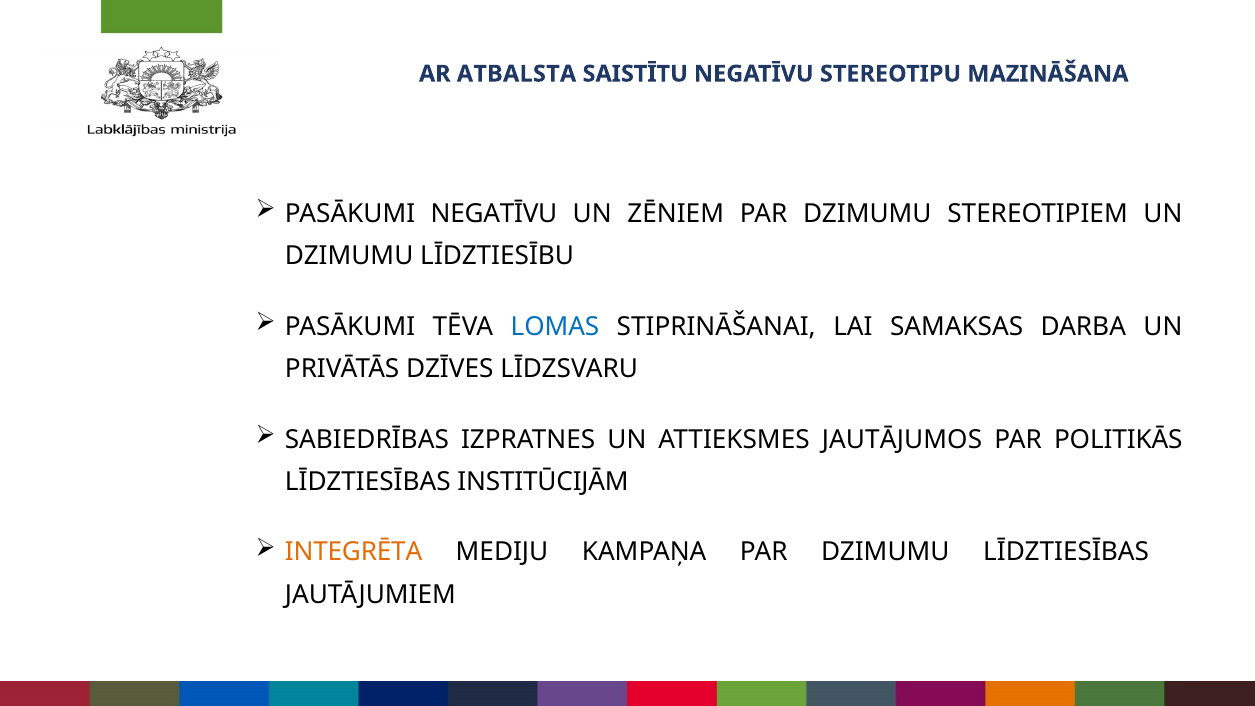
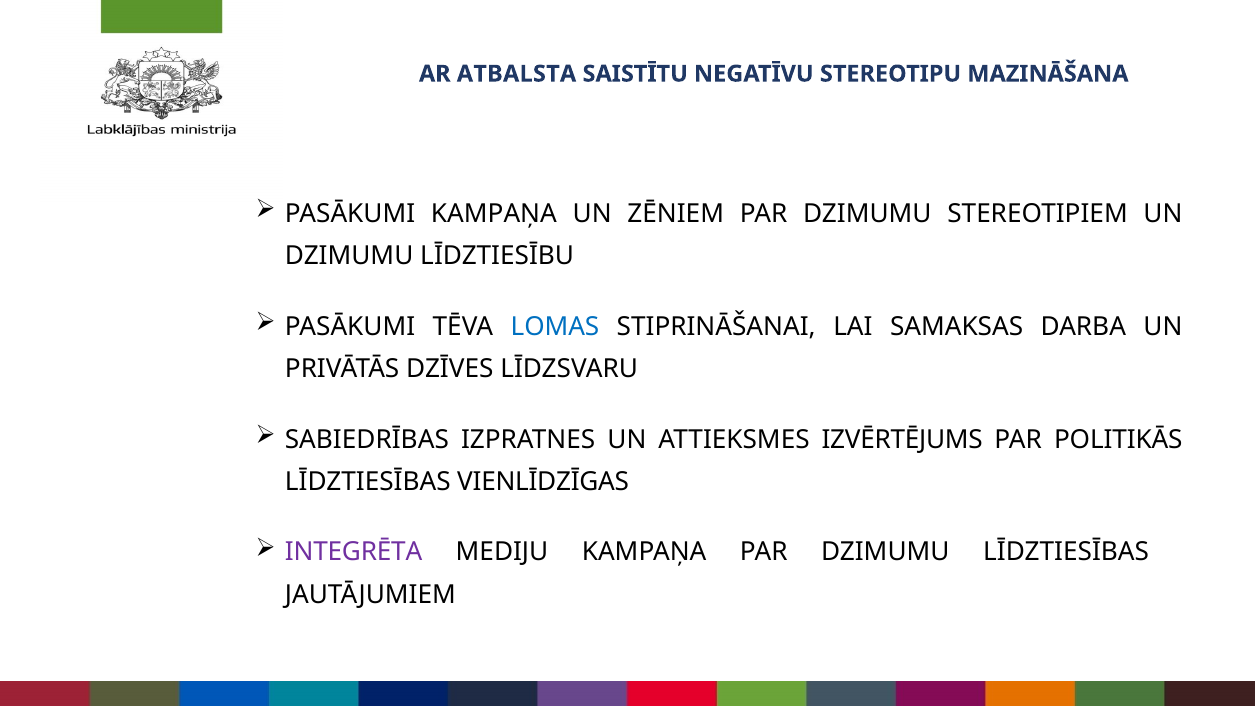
PASĀKUMI NEGATĪVU: NEGATĪVU -> KAMPAŅA
JAUTĀJUMOS: JAUTĀJUMOS -> IZVĒRTĒJUMS
INSTITŪCIJĀM: INSTITŪCIJĀM -> VIENLĪDZĪGAS
INTEGRĒTA colour: orange -> purple
